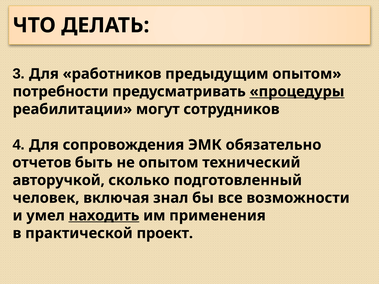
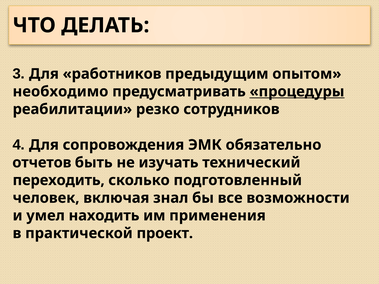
потребности: потребности -> необходимо
могут: могут -> резко
не опытом: опытом -> изучать
авторучкой: авторучкой -> переходить
находить underline: present -> none
